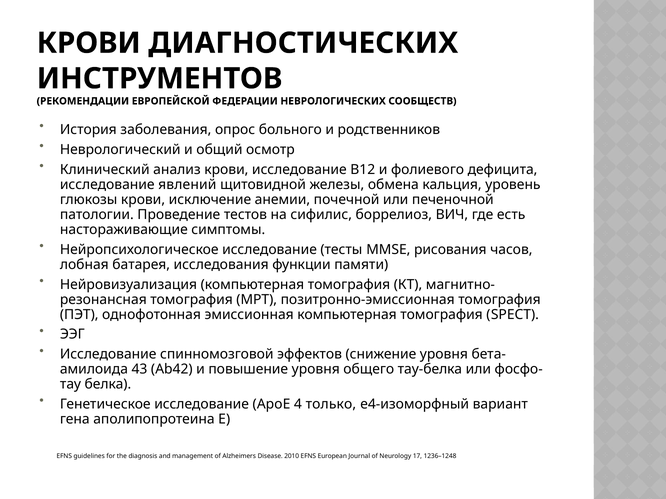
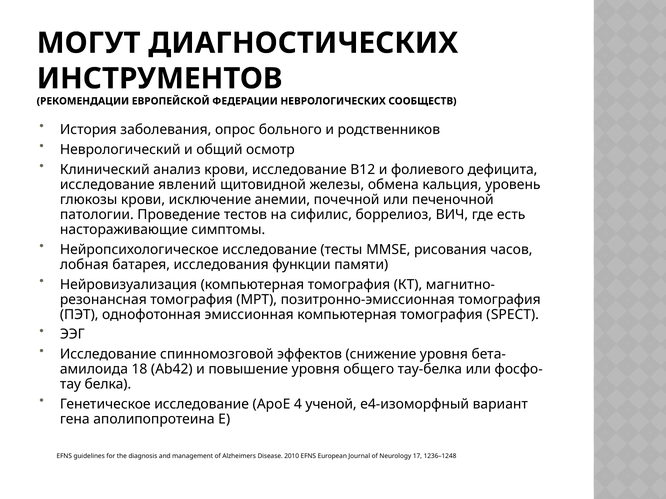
КРОВИ at (89, 43): КРОВИ -> МОГУТ
43: 43 -> 18
только: только -> ученой
